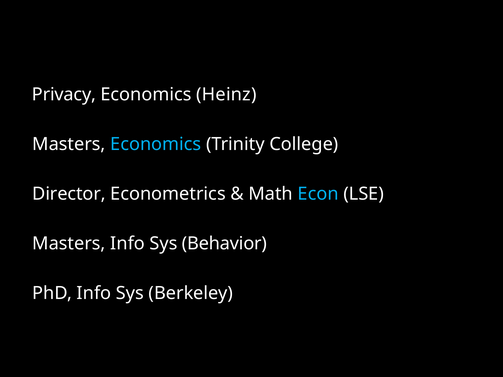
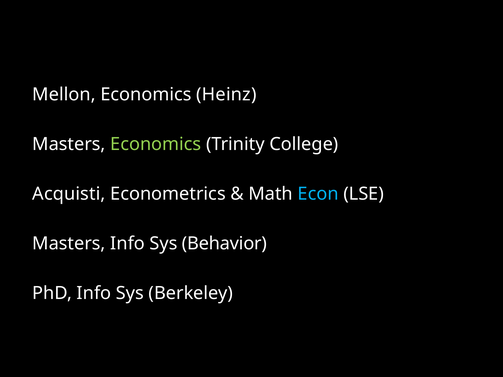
Privacy: Privacy -> Mellon
Economics at (156, 144) colour: light blue -> light green
Director: Director -> Acquisti
